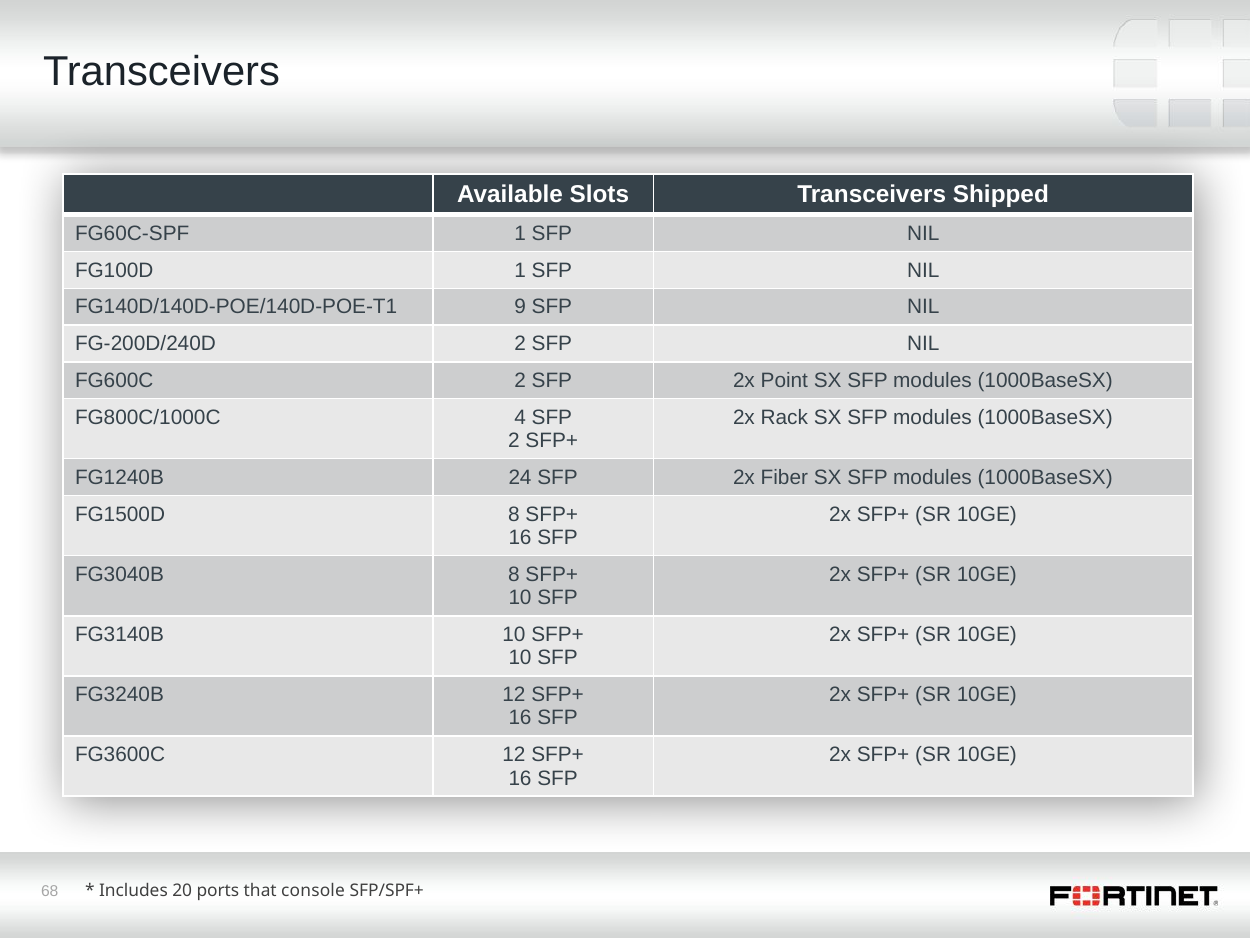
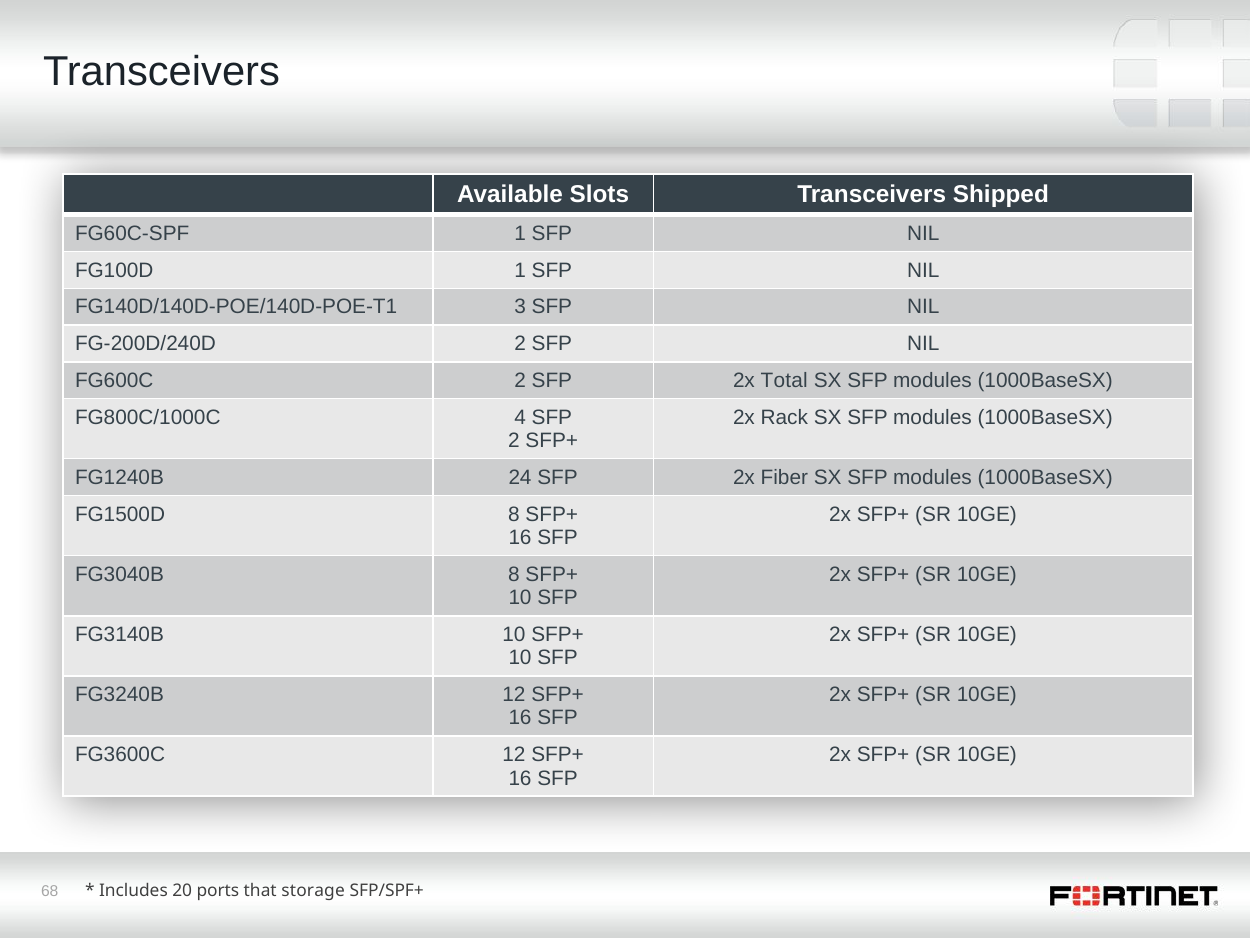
9: 9 -> 3
Point: Point -> Total
console: console -> storage
